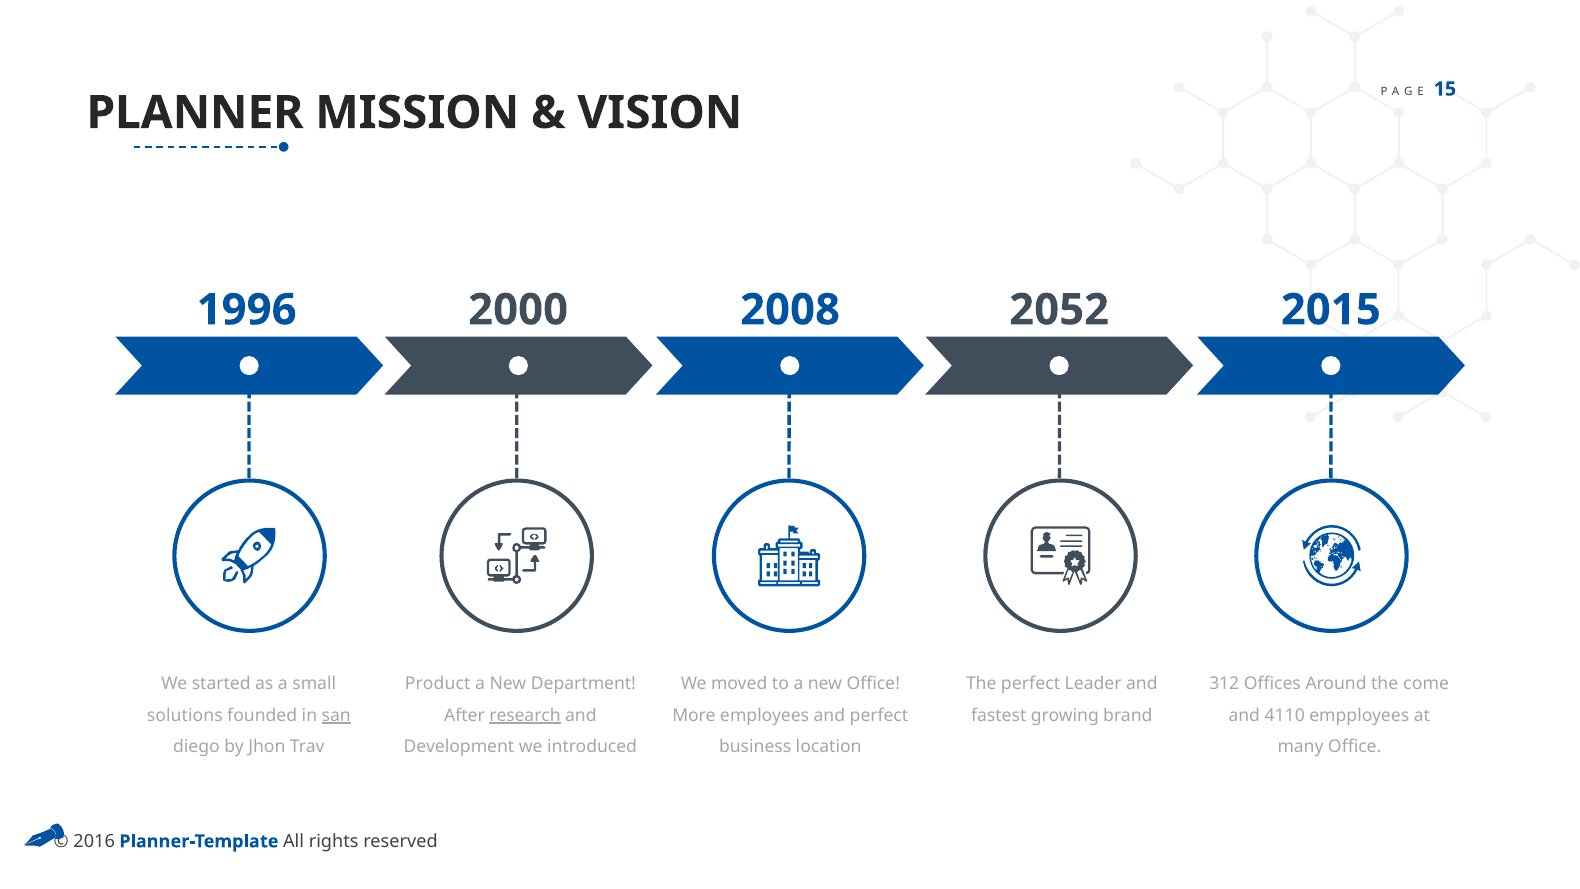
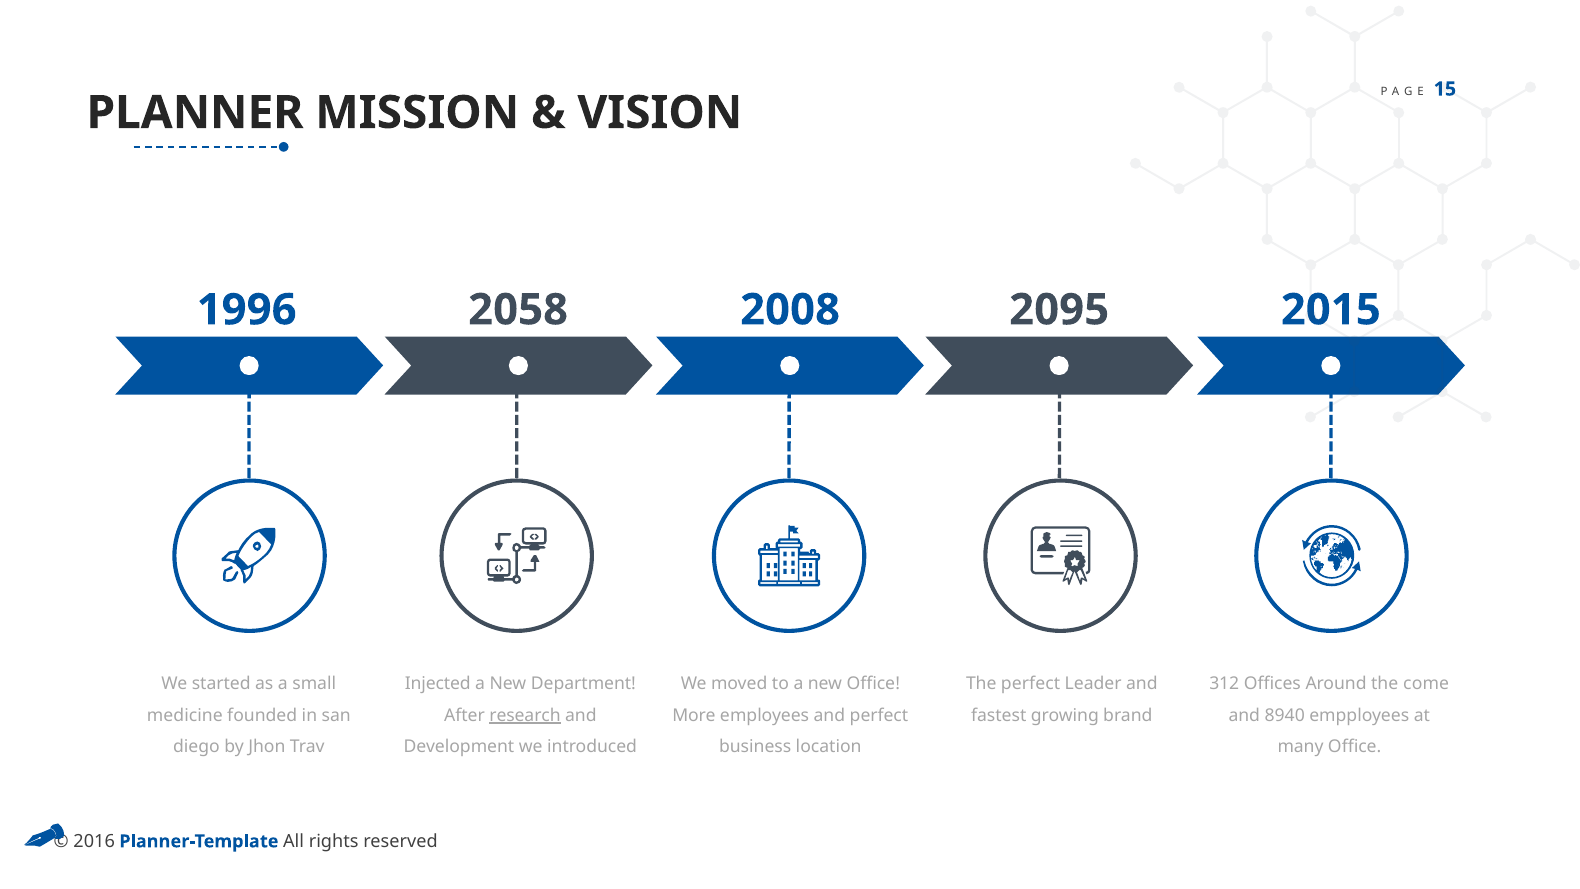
2000: 2000 -> 2058
2052: 2052 -> 2095
Product: Product -> Injected
solutions: solutions -> medicine
san underline: present -> none
4110: 4110 -> 8940
